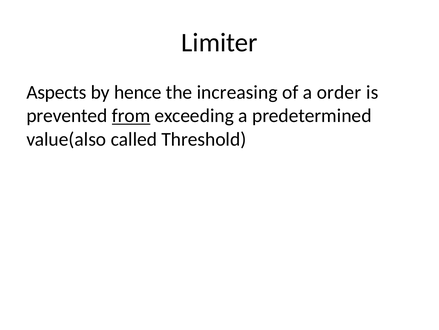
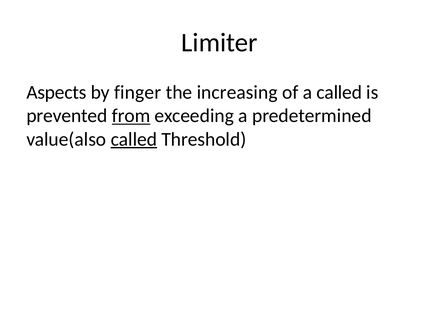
hence: hence -> finger
a order: order -> called
called at (134, 139) underline: none -> present
